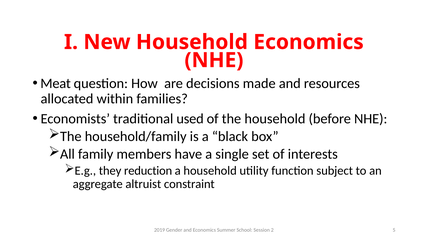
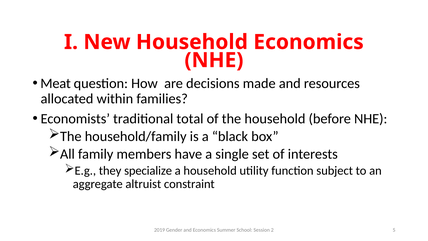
used: used -> total
reduction: reduction -> specialize
